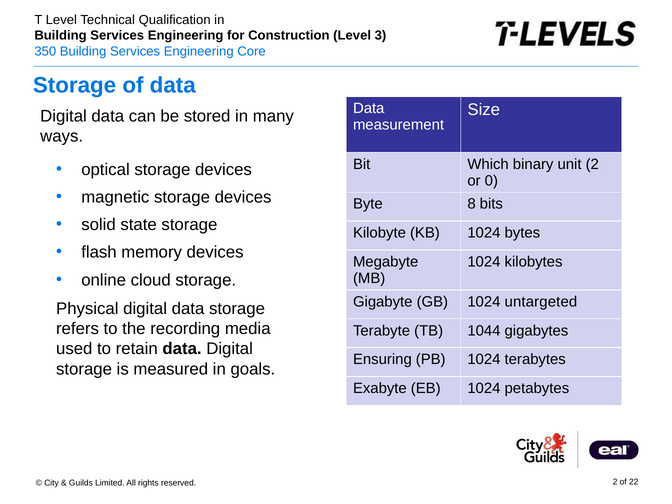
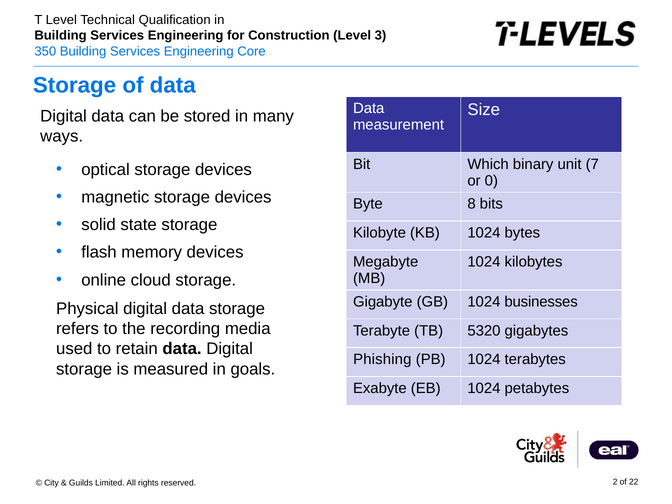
unit 2: 2 -> 7
untargeted: untargeted -> businesses
1044: 1044 -> 5320
Ensuring: Ensuring -> Phishing
